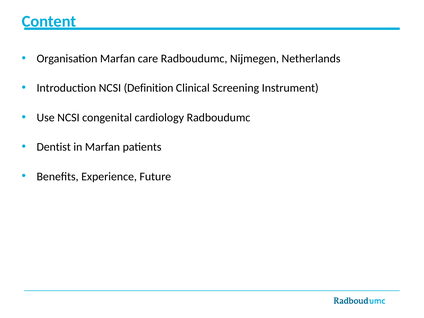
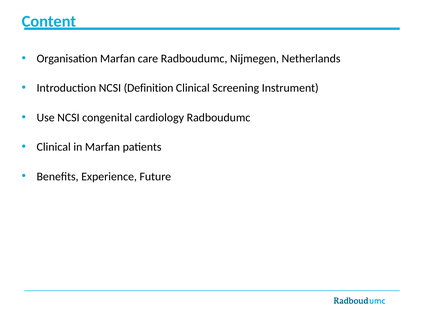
Dentist at (54, 147): Dentist -> Clinical
